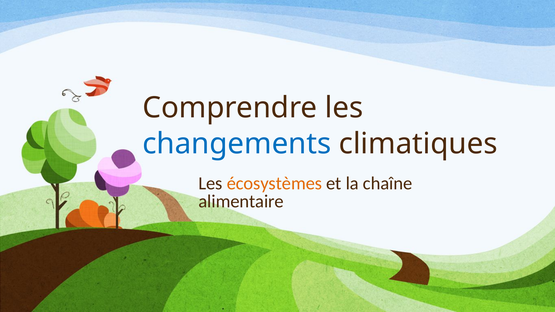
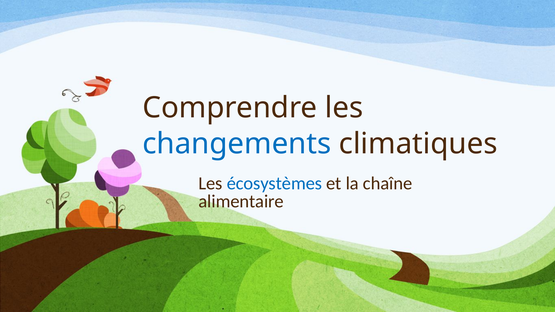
écosystèmes colour: orange -> blue
